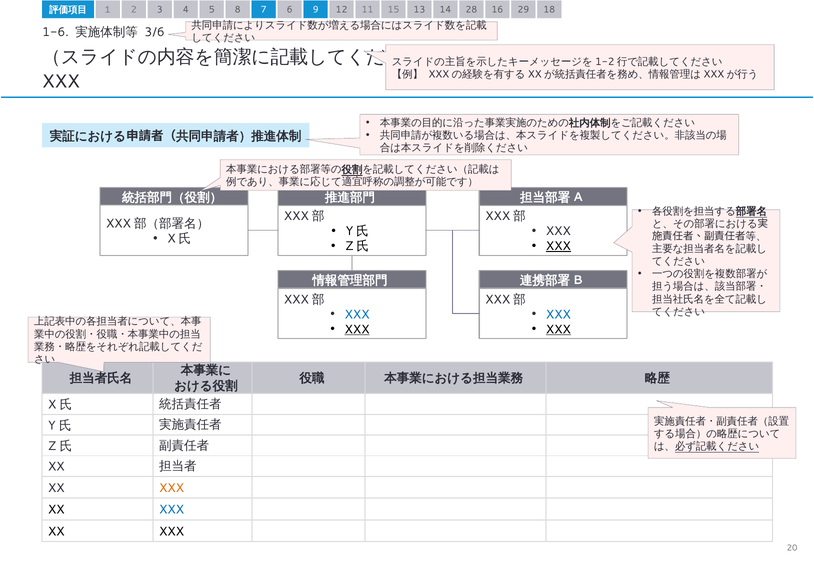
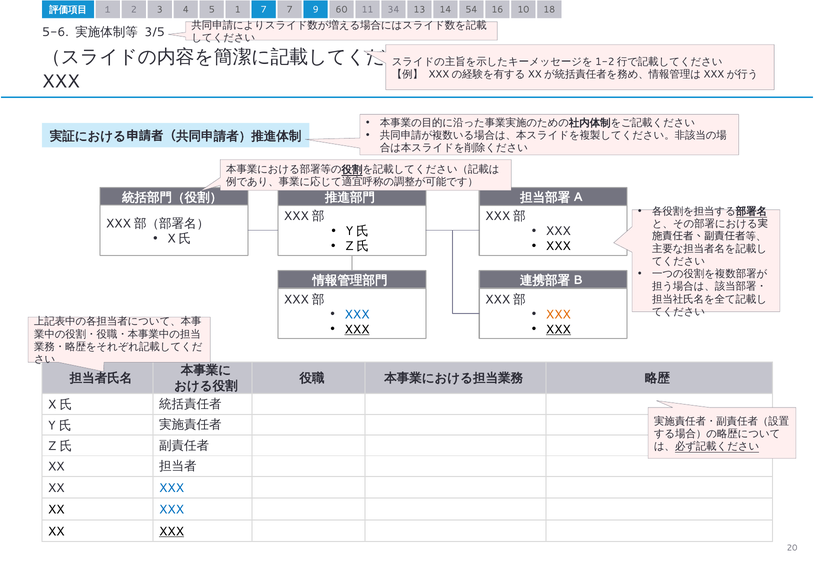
8: 8 -> 1
7 6: 6 -> 7
12: 12 -> 60
15: 15 -> 34
28: 28 -> 54
29: 29 -> 10
1-6: 1-6 -> 5-6
3/6: 3/6 -> 3/5
XXX at (558, 246) underline: present -> none
XXX at (558, 314) colour: blue -> orange
XXX at (172, 488) colour: orange -> blue
XXX at (172, 531) underline: none -> present
